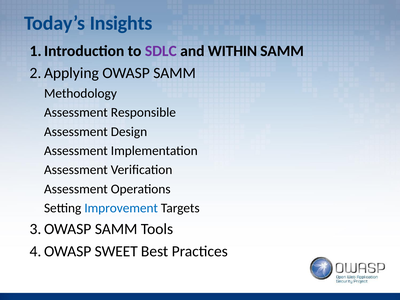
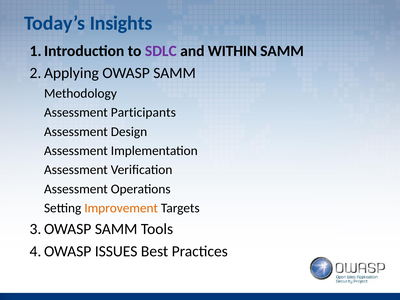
Responsible: Responsible -> Participants
Improvement colour: blue -> orange
SWEET: SWEET -> ISSUES
